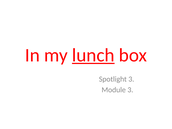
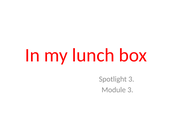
lunch underline: present -> none
